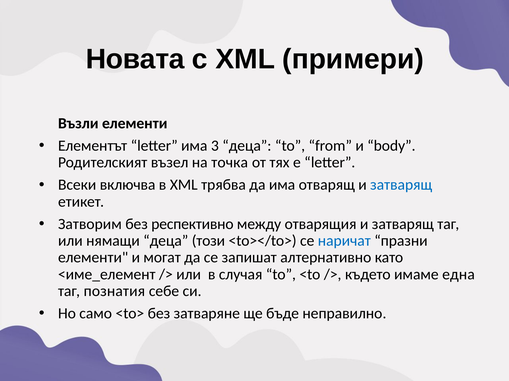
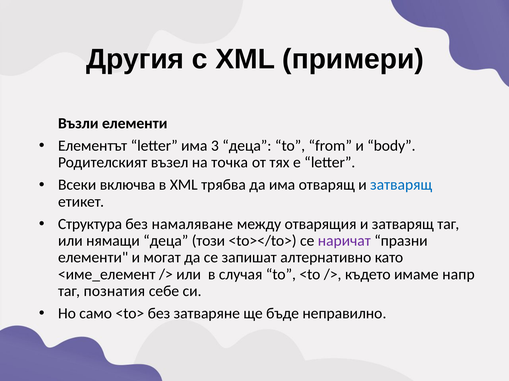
Новата: Новата -> Другия
Затворим: Затворим -> Структура
респективно: респективно -> намаляване
наричат colour: blue -> purple
една: една -> напр
